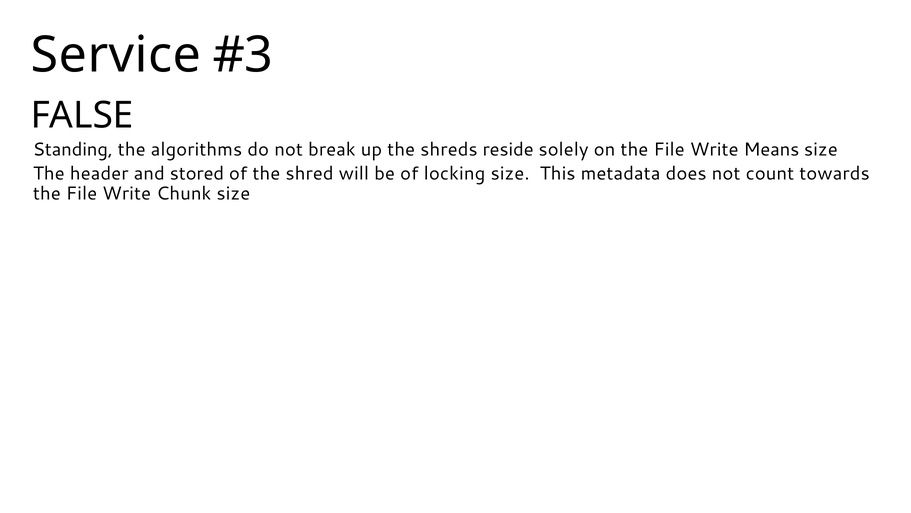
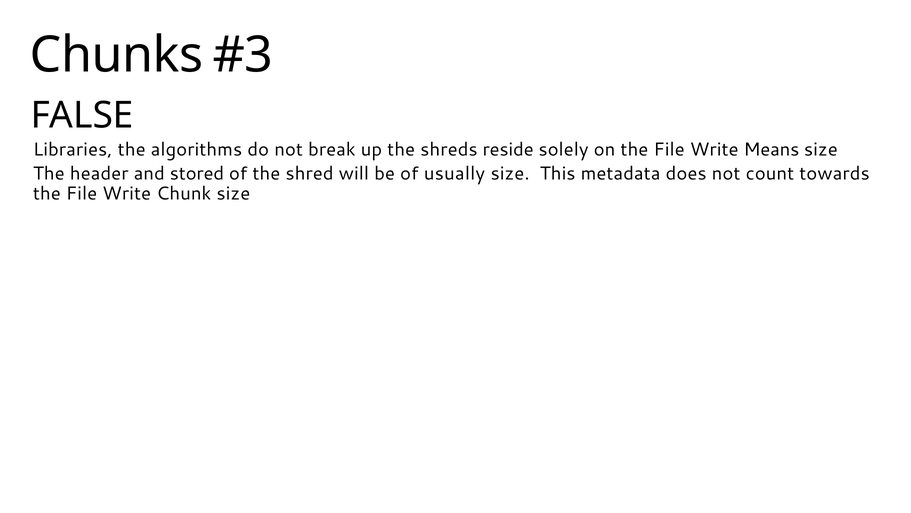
Service: Service -> Chunks
Standing: Standing -> Libraries
locking: locking -> usually
